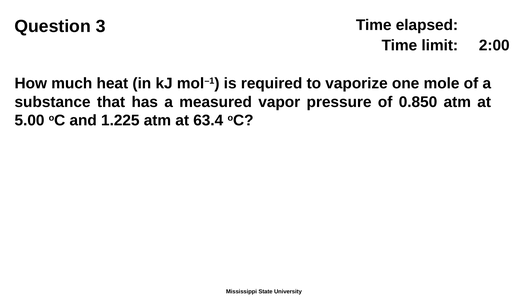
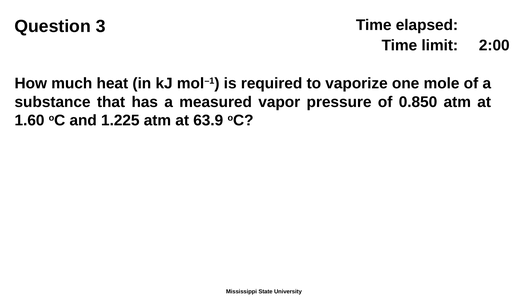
5.00: 5.00 -> 1.60
63.4: 63.4 -> 63.9
